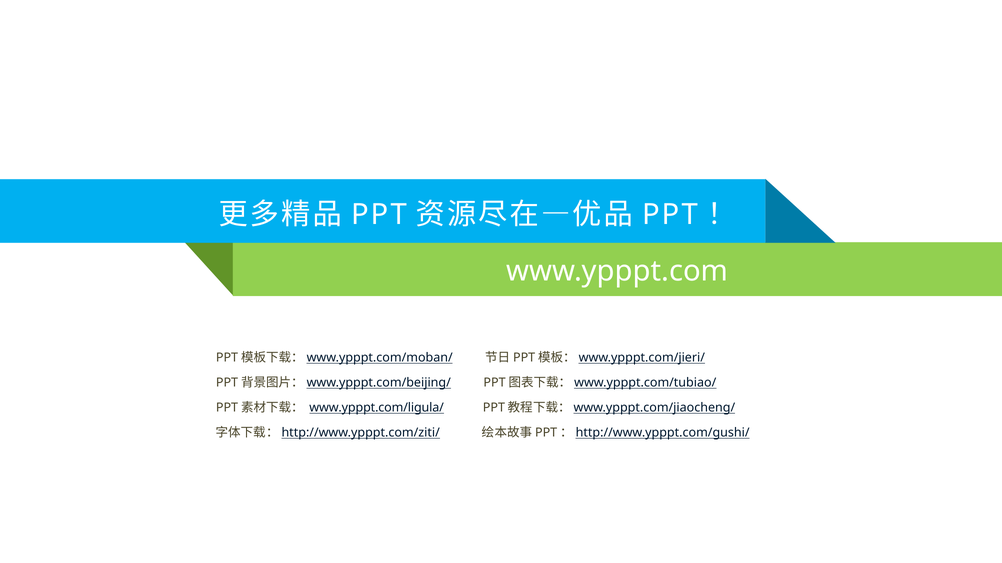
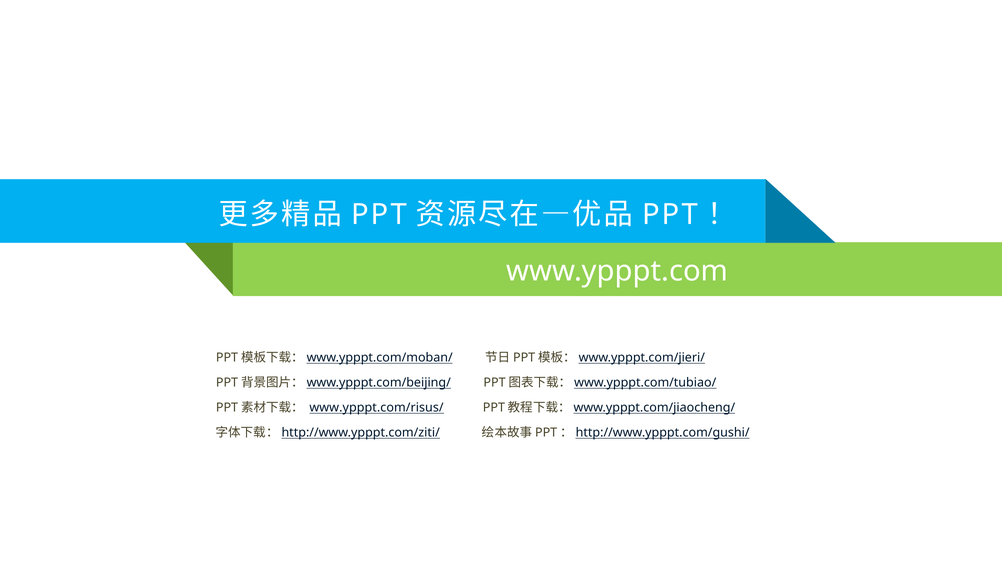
www.ypppt.com/ligula/: www.ypppt.com/ligula/ -> www.ypppt.com/risus/
